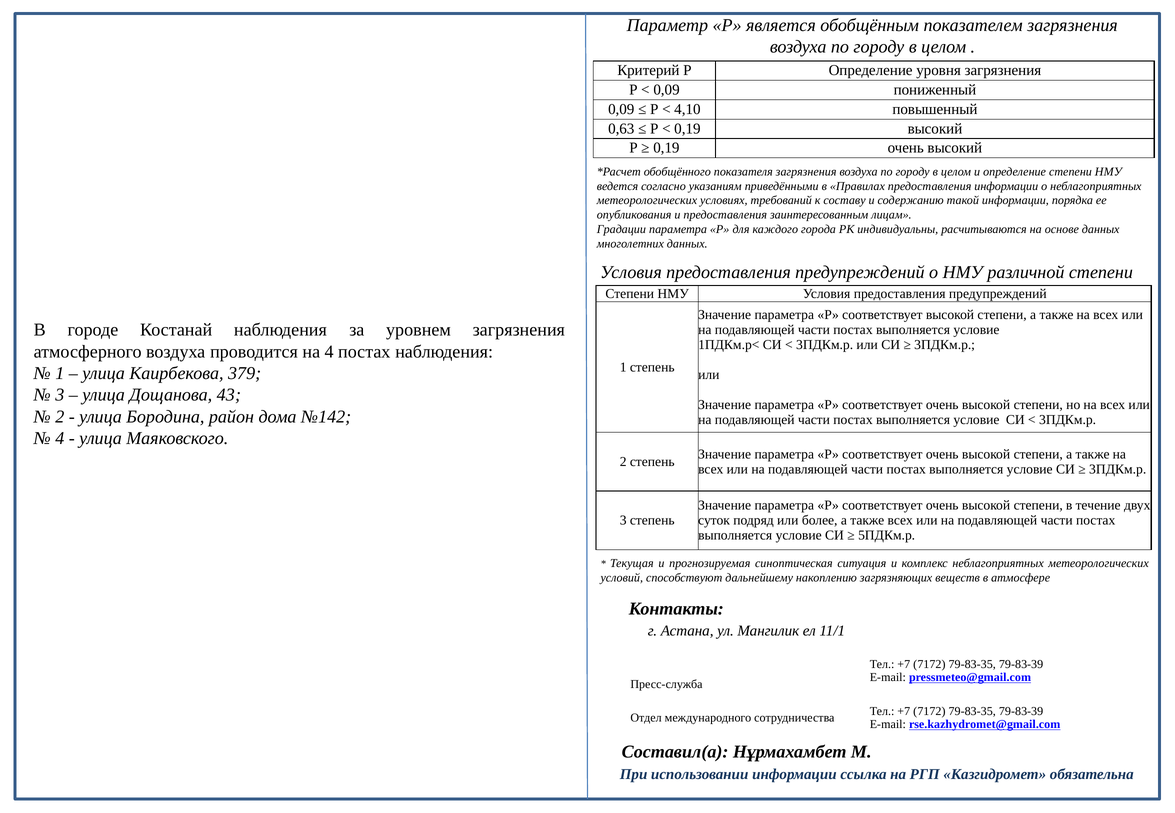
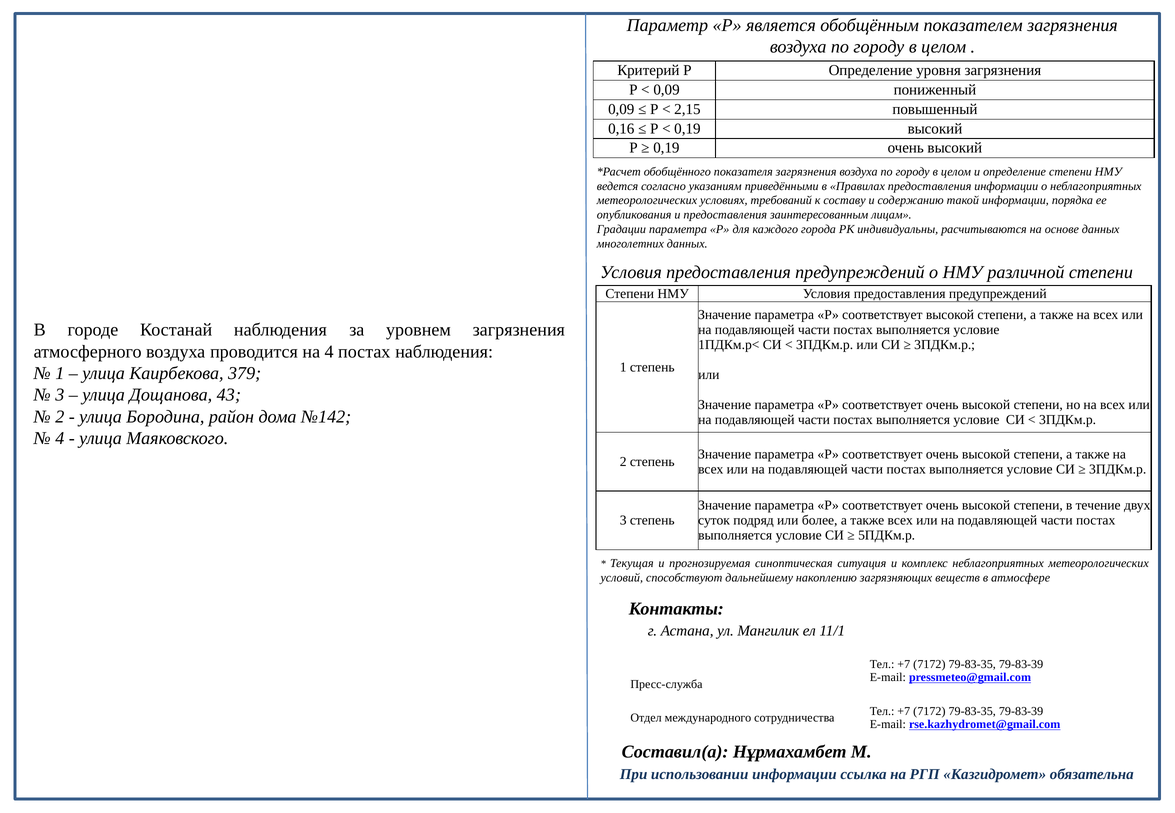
4,10: 4,10 -> 2,15
0,63: 0,63 -> 0,16
